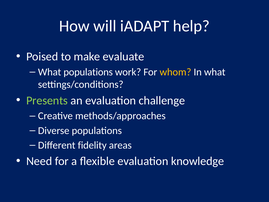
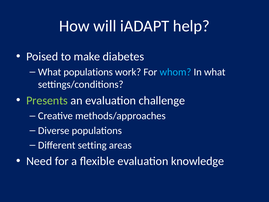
evaluate: evaluate -> diabetes
whom colour: yellow -> light blue
fidelity: fidelity -> setting
